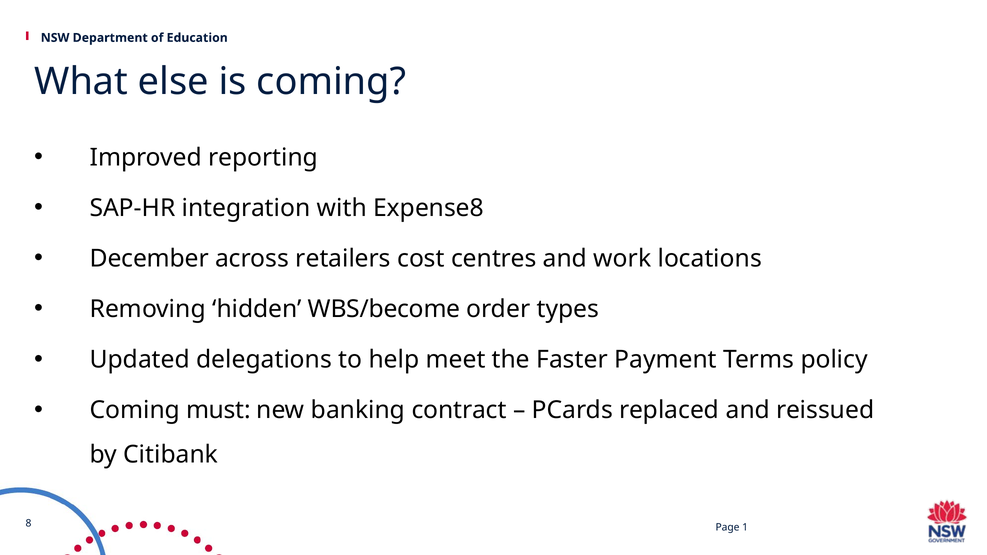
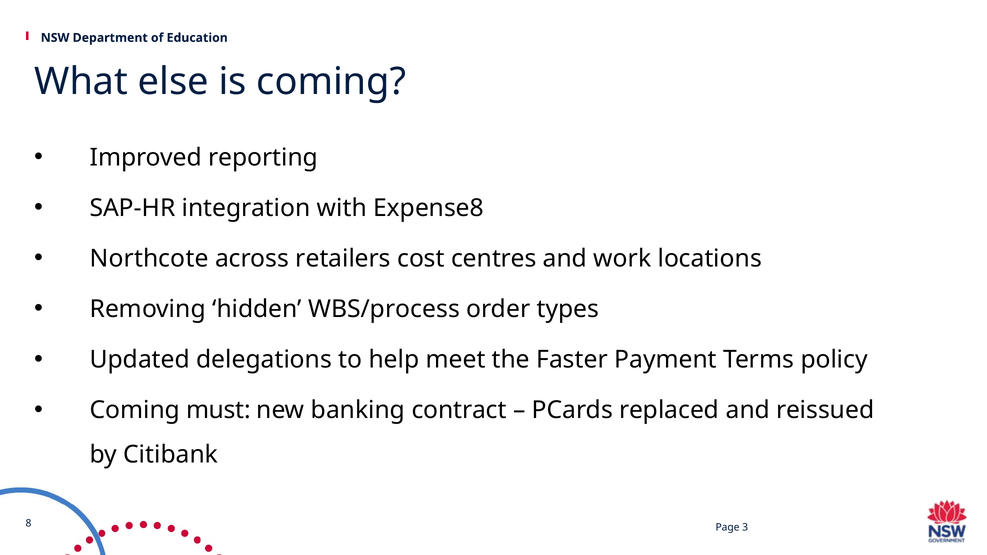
December: December -> Northcote
WBS/become: WBS/become -> WBS/process
1: 1 -> 3
